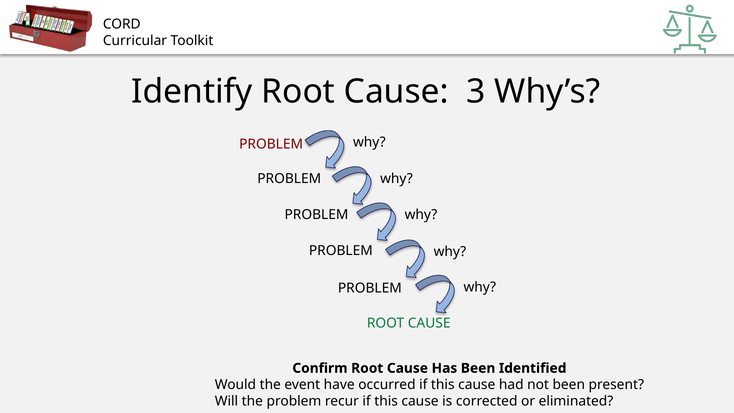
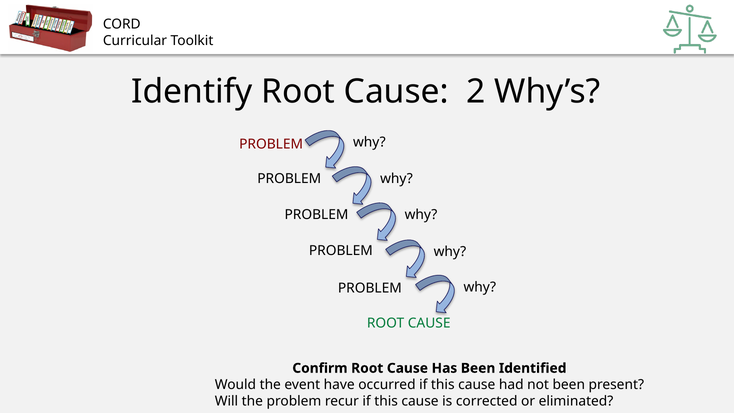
3: 3 -> 2
